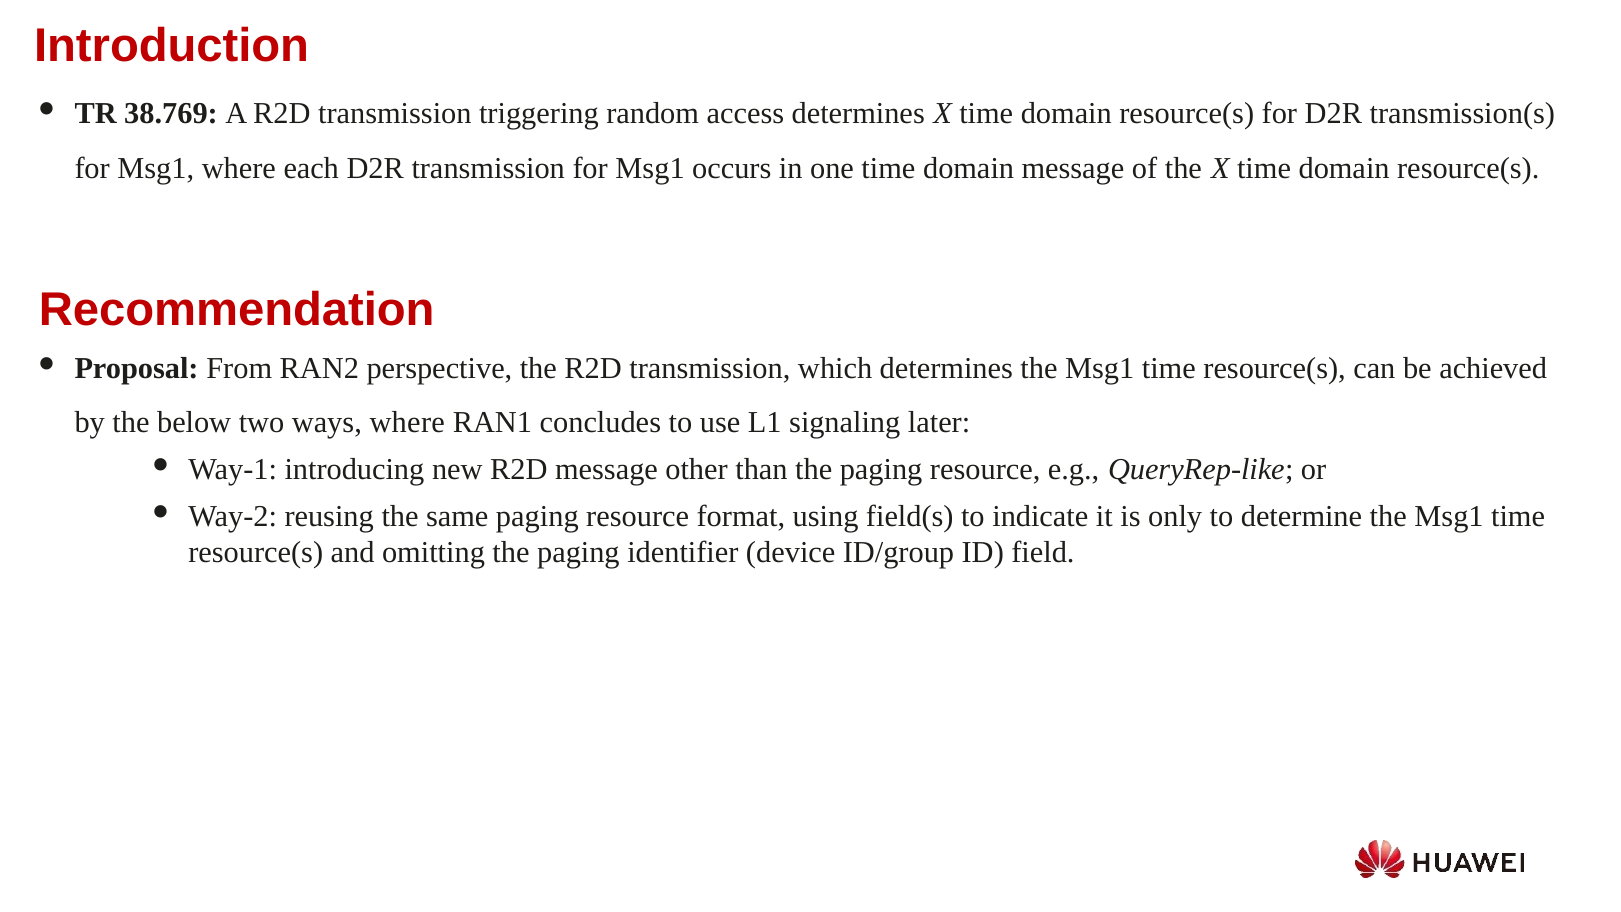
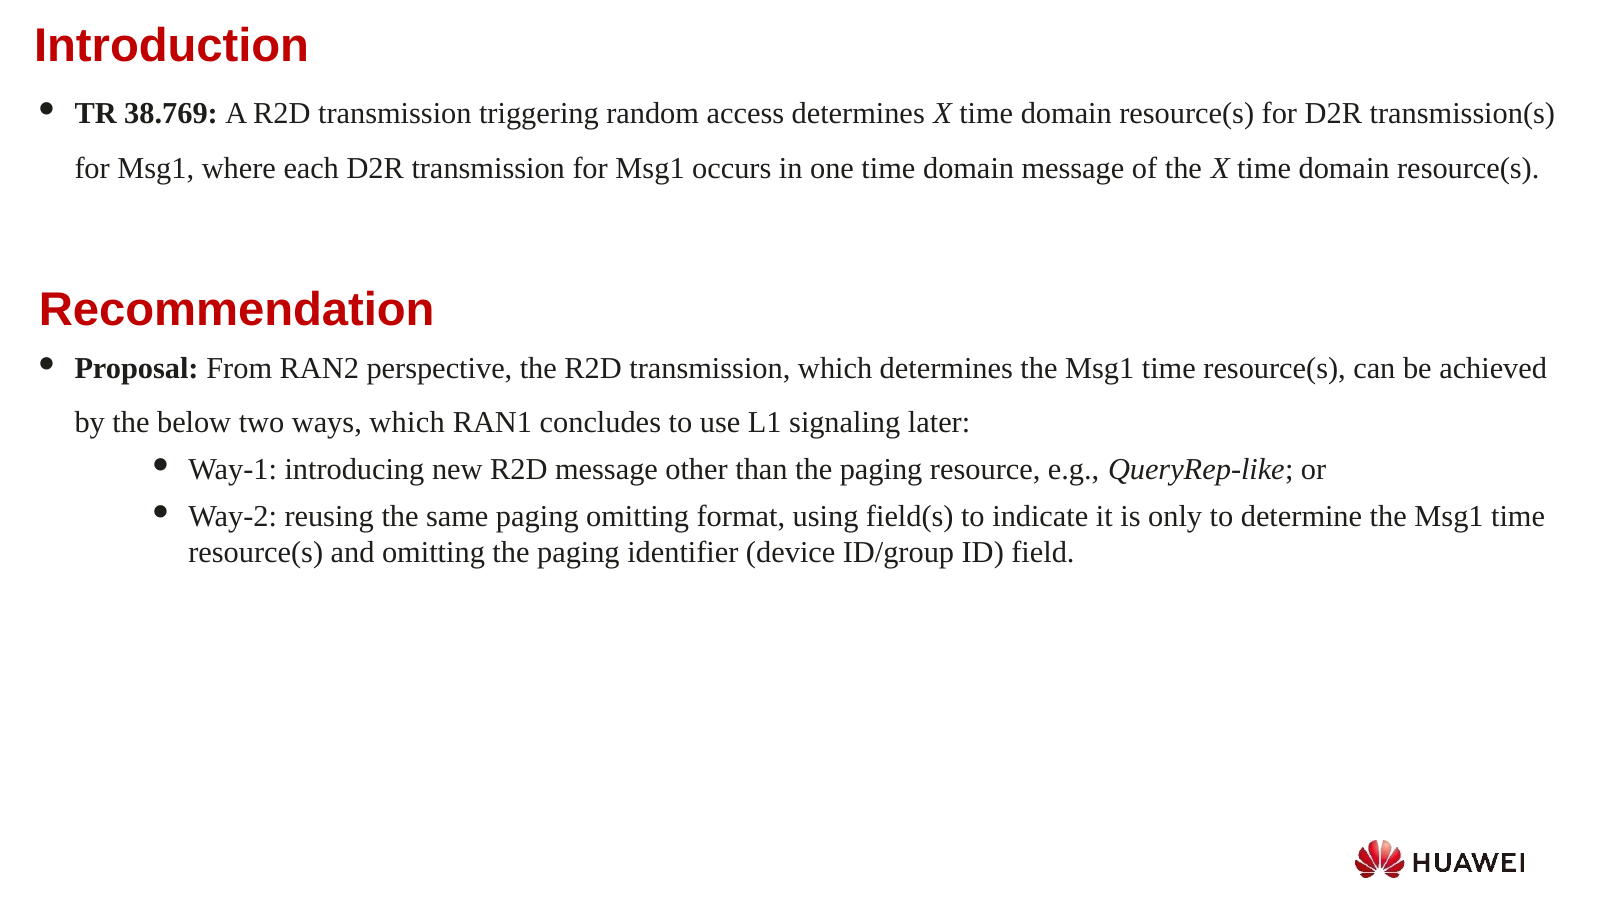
ways where: where -> which
same paging resource: resource -> omitting
